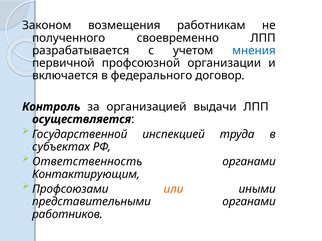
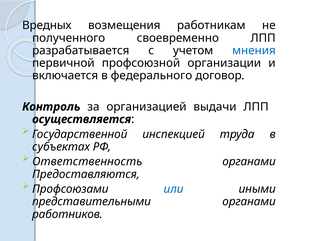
Законом: Законом -> Вредных
Контактирующим: Контактирующим -> Предоставляются
или colour: orange -> blue
